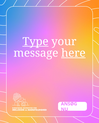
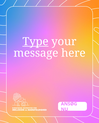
here underline: present -> none
